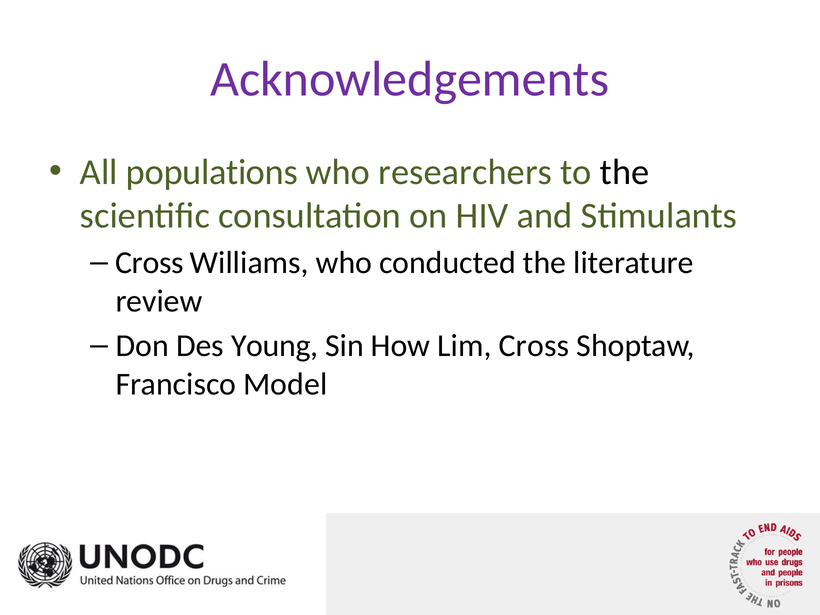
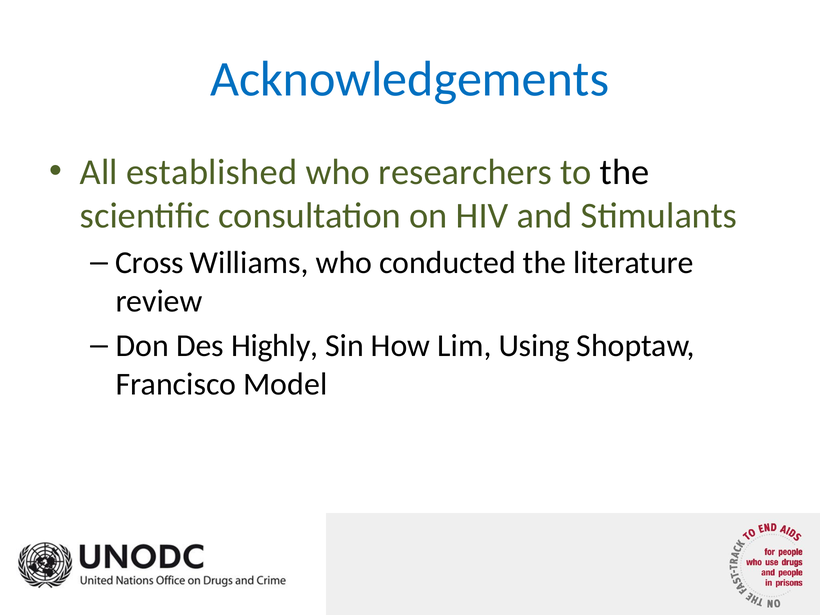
Acknowledgements colour: purple -> blue
populations: populations -> established
Young: Young -> Highly
Lim Cross: Cross -> Using
